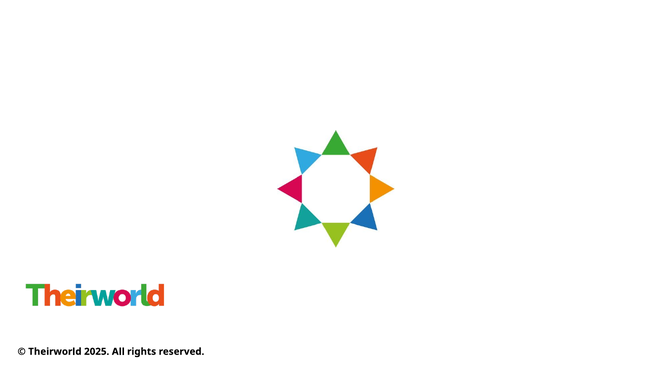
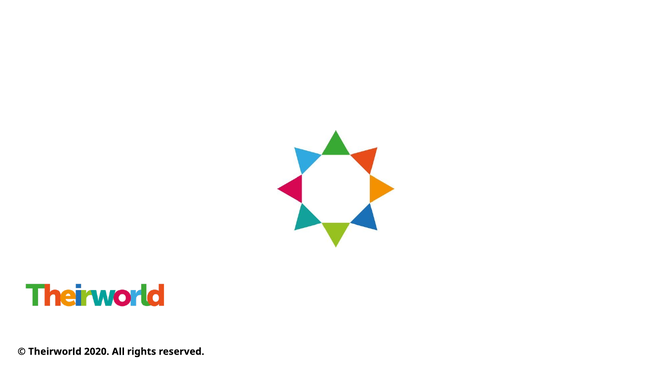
2025: 2025 -> 2020
